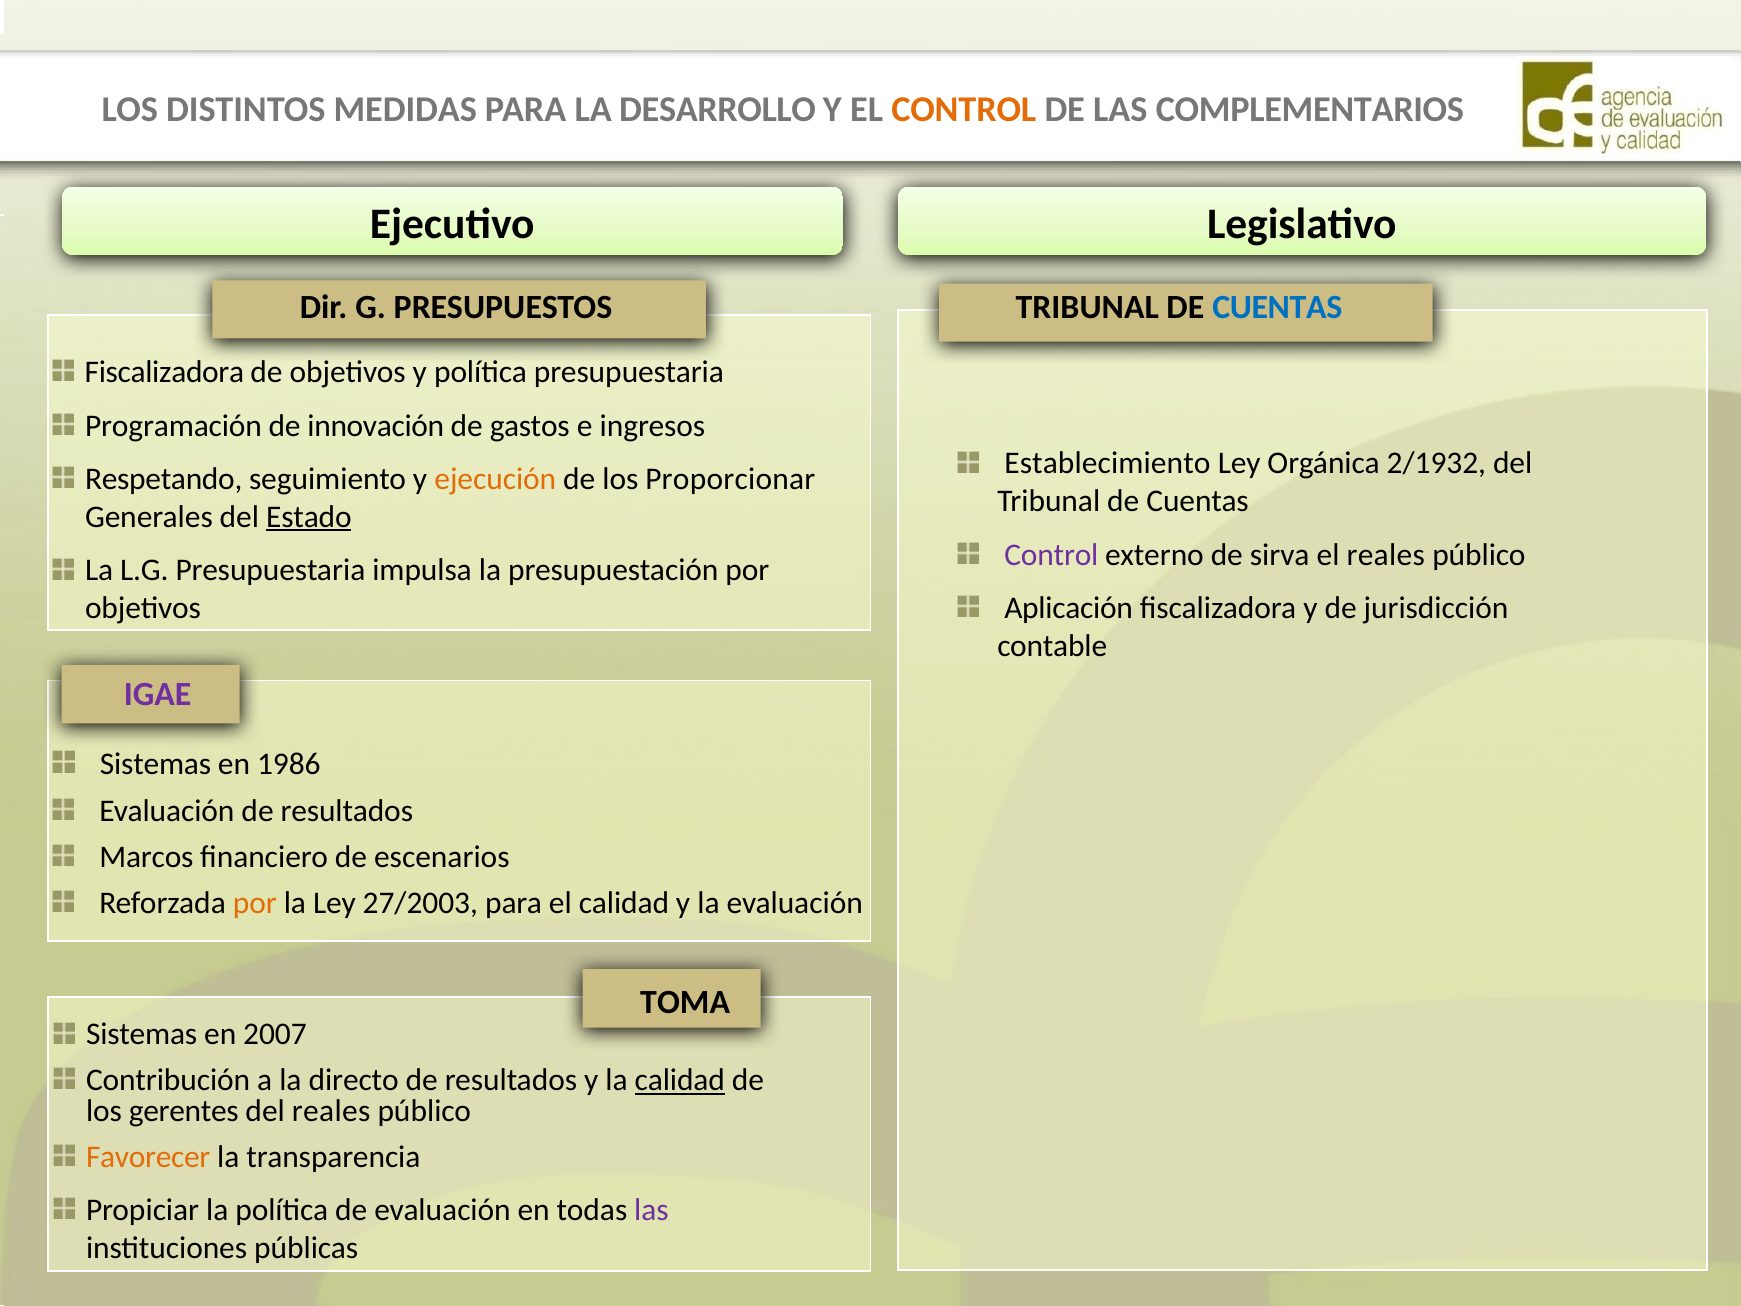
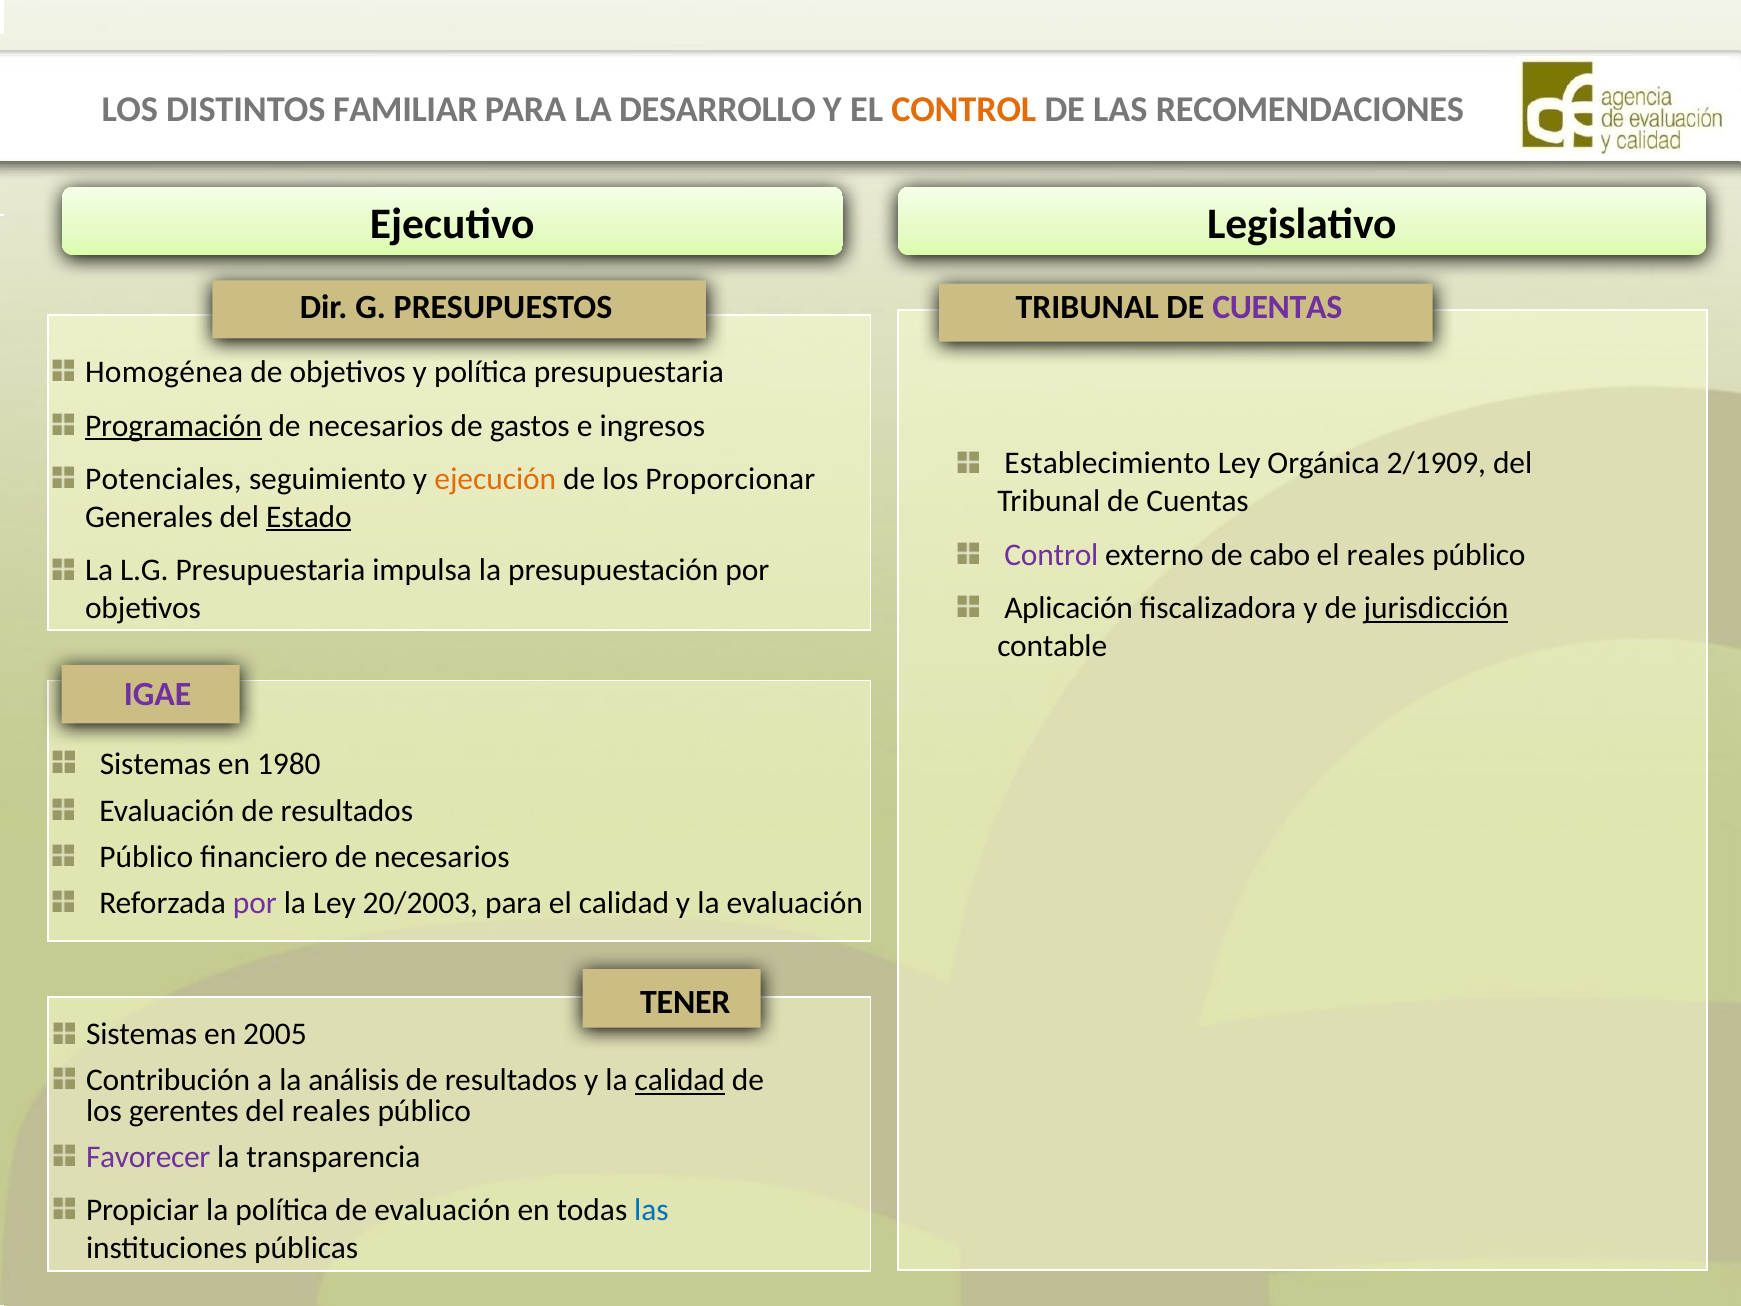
MEDIDAS: MEDIDAS -> FAMILIAR
COMPLEMENTARIOS: COMPLEMENTARIOS -> RECOMENDACIONES
CUENTAS at (1277, 307) colour: blue -> purple
Fiscalizadora at (164, 372): Fiscalizadora -> Homogénea
Programación underline: none -> present
innovación at (376, 426): innovación -> necesarios
2/1932: 2/1932 -> 2/1909
Respetando: Respetando -> Potenciales
sirva: sirva -> cabo
jurisdicción underline: none -> present
1986: 1986 -> 1980
Marcos at (146, 857): Marcos -> Público
financiero de escenarios: escenarios -> necesarios
por at (255, 903) colour: orange -> purple
27/2003: 27/2003 -> 20/2003
TOMA: TOMA -> TENER
2007: 2007 -> 2005
directo: directo -> análisis
Favorecer colour: orange -> purple
las at (652, 1210) colour: purple -> blue
